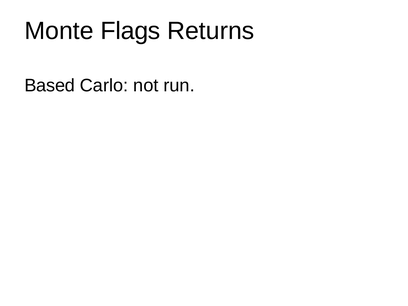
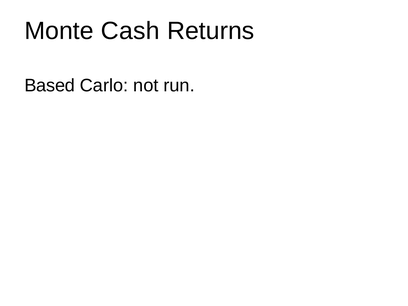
Flags: Flags -> Cash
